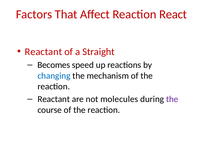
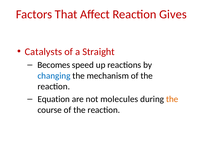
React: React -> Gives
Reactant at (43, 52): Reactant -> Catalysts
Reactant at (54, 99): Reactant -> Equation
the at (172, 99) colour: purple -> orange
